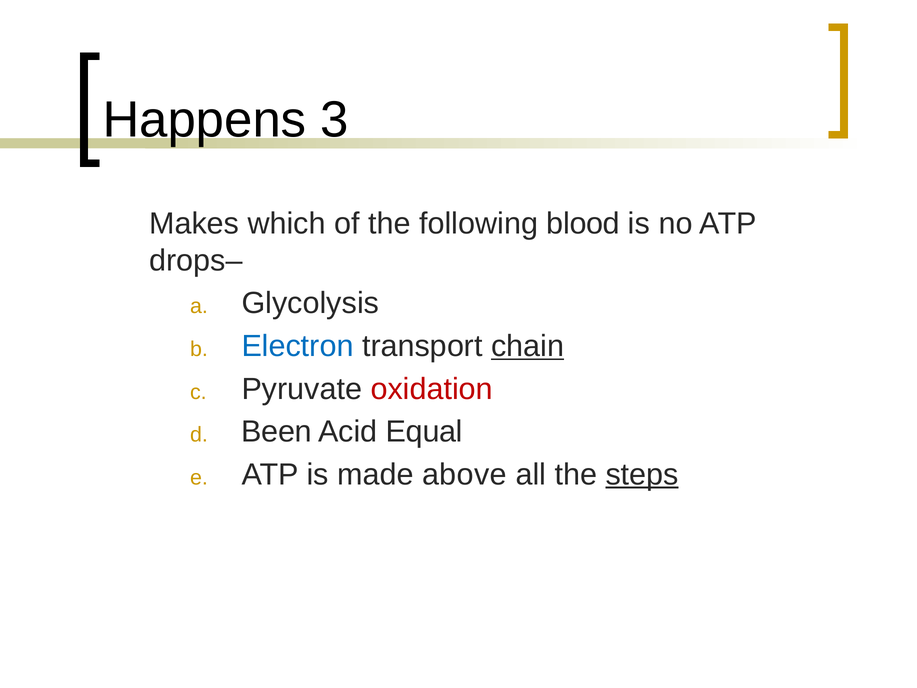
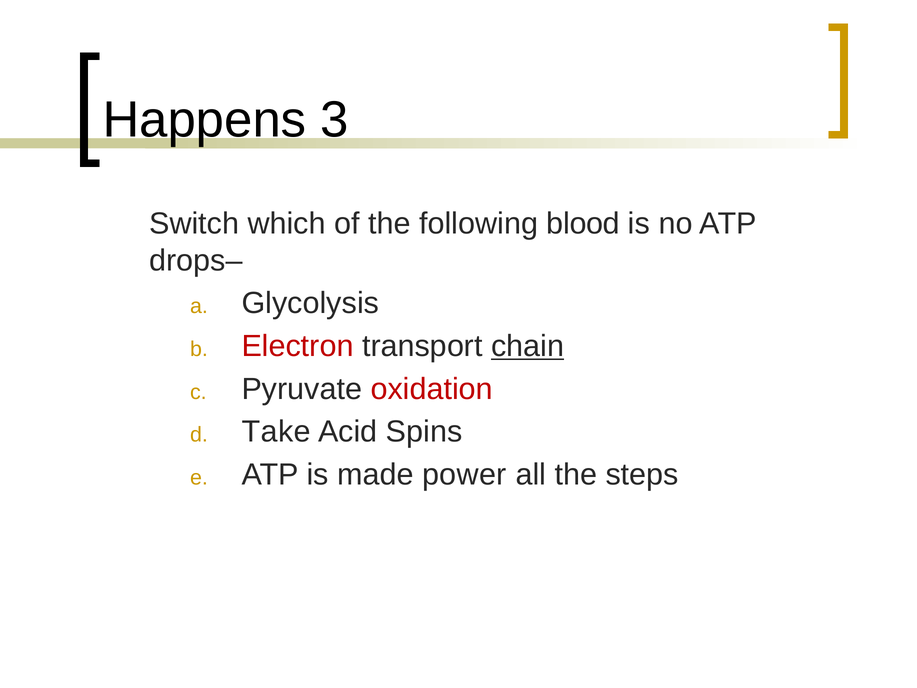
Makes: Makes -> Switch
Electron colour: blue -> red
Been: Been -> Take
Equal: Equal -> Spins
above: above -> power
steps underline: present -> none
